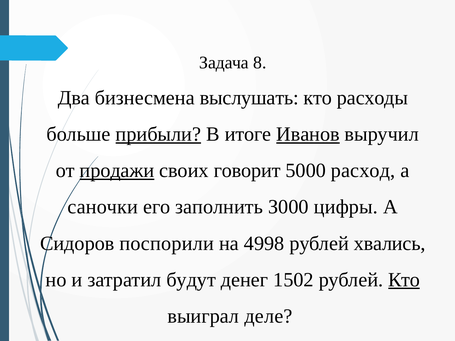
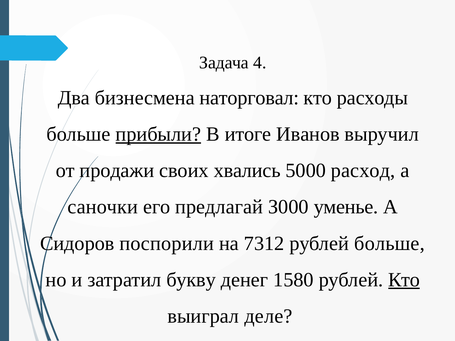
8: 8 -> 4
выслушать: выслушать -> наторговал
Иванов underline: present -> none
продажи underline: present -> none
говорит: говорит -> хвались
заполнить: заполнить -> предлагай
цифры: цифры -> уменье
4998: 4998 -> 7312
рублей хвались: хвались -> больше
будут: будут -> букву
1502: 1502 -> 1580
